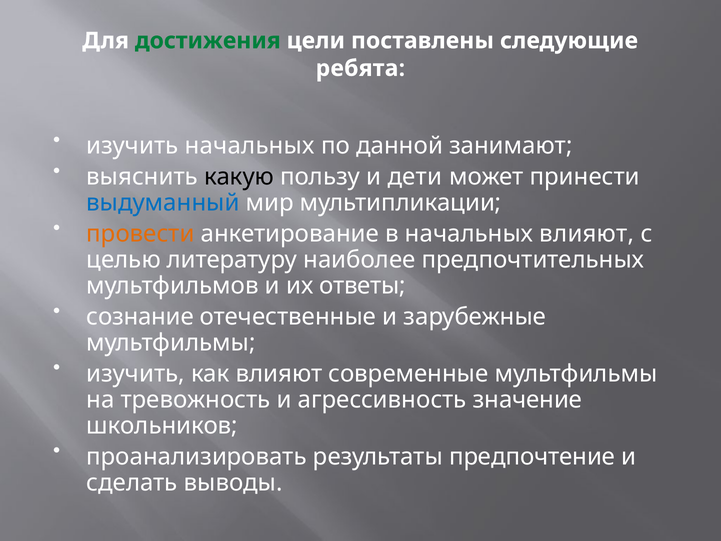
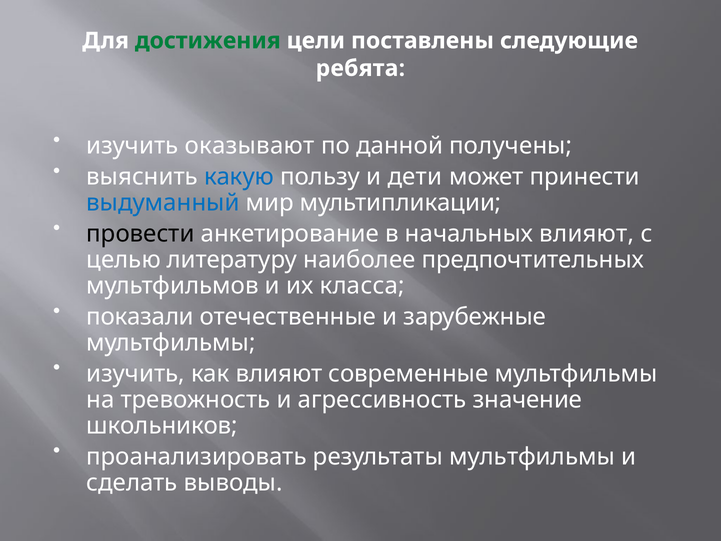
изучить начальных: начальных -> оказывают
занимают: занимают -> получены
какую colour: black -> blue
провести colour: orange -> black
ответы: ответы -> класса
сознание: сознание -> показали
результаты предпочтение: предпочтение -> мультфильмы
